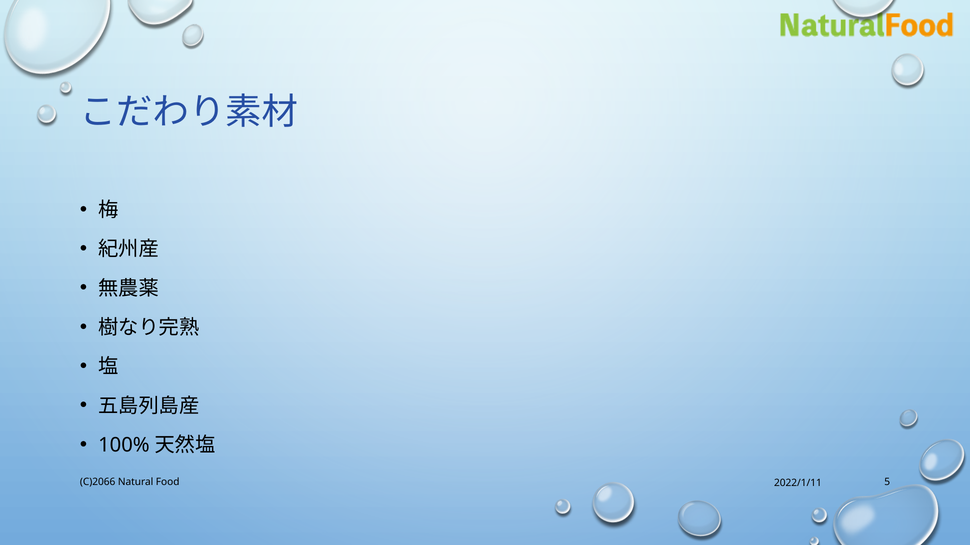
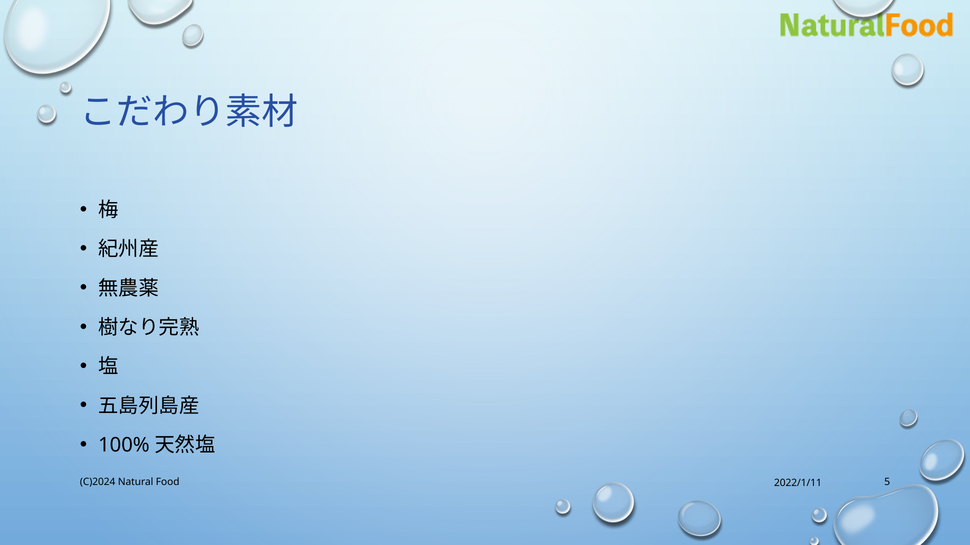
C)2066: C)2066 -> C)2024
